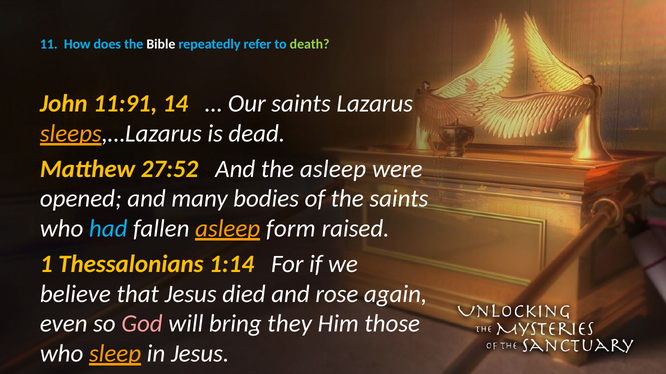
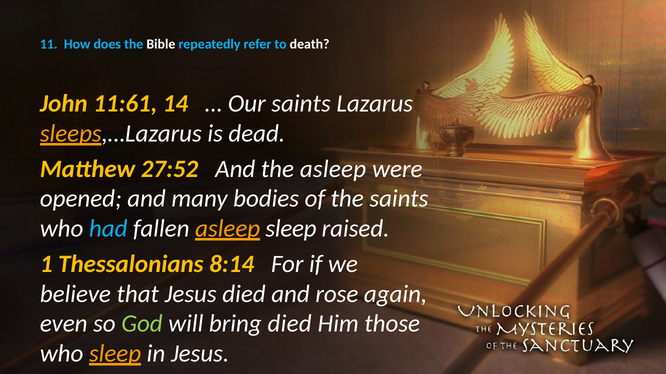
death colour: light green -> white
11:91: 11:91 -> 11:61
asleep form: form -> sleep
1:14: 1:14 -> 8:14
God colour: pink -> light green
bring they: they -> died
